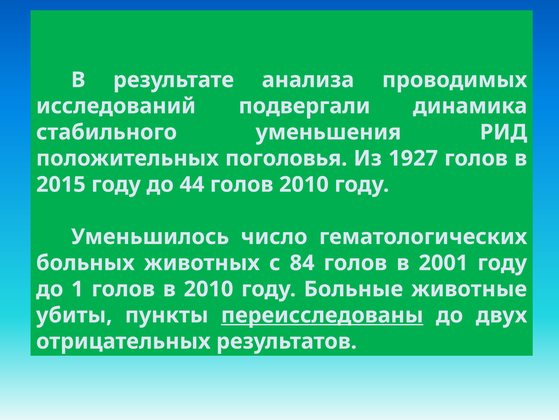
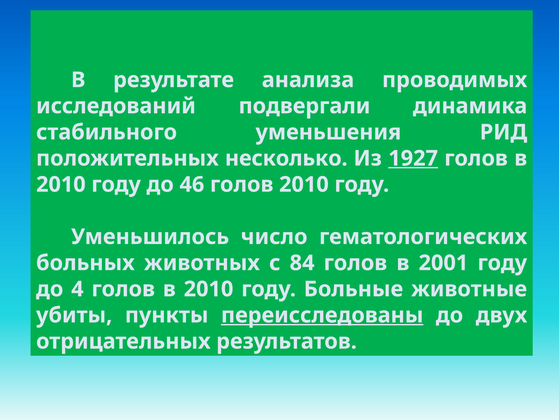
поголовья: поголовья -> несколько
1927 underline: none -> present
2015 at (61, 184): 2015 -> 2010
44: 44 -> 46
1: 1 -> 4
